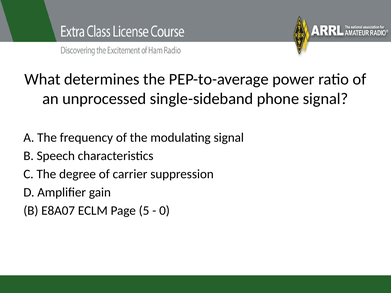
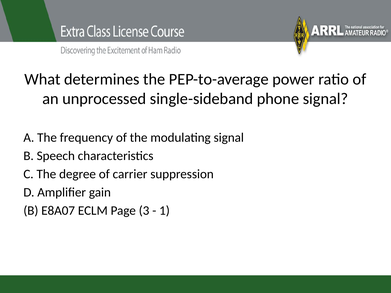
5: 5 -> 3
0: 0 -> 1
